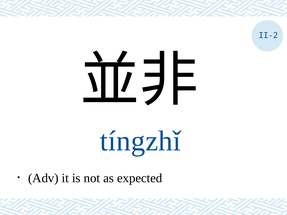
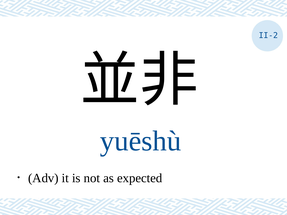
tíngzhǐ: tíngzhǐ -> yuēshù
